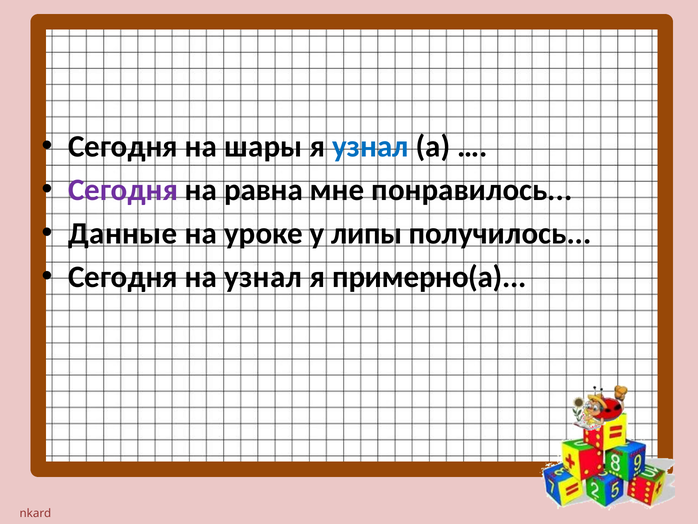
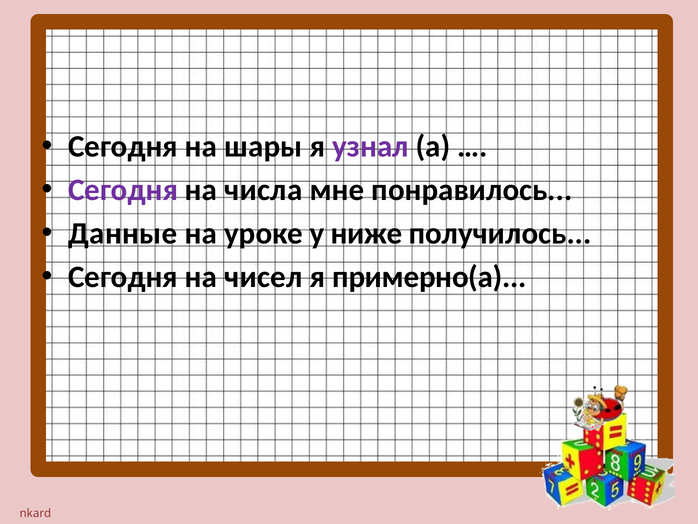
узнал at (370, 146) colour: blue -> purple
равна: равна -> числа
липы: липы -> ниже
на узнал: узнал -> чисел
